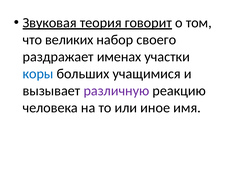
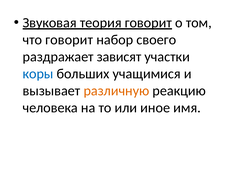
что великих: великих -> говорит
именах: именах -> зависят
различную colour: purple -> orange
